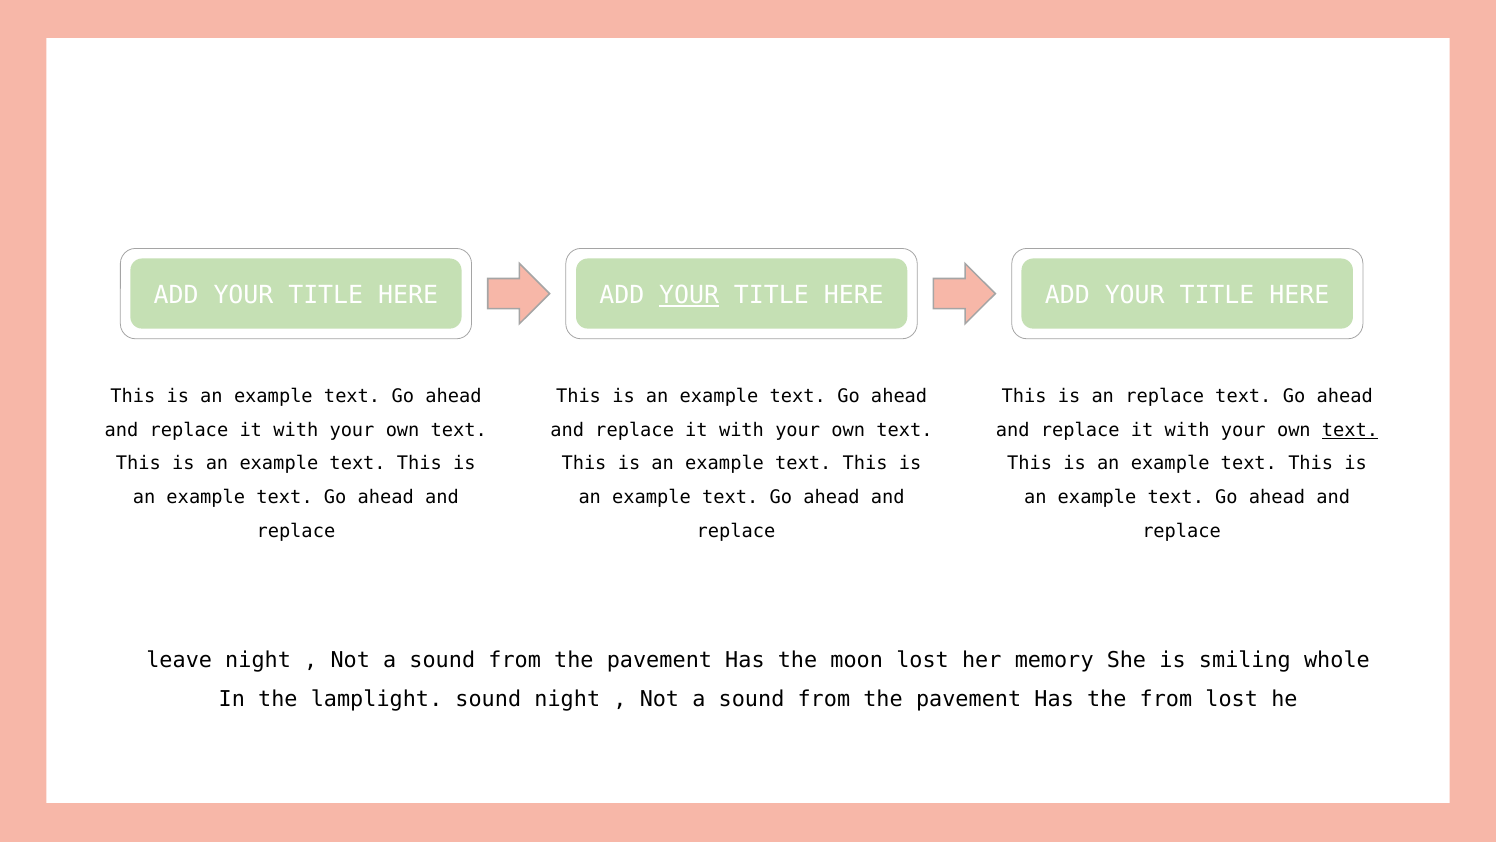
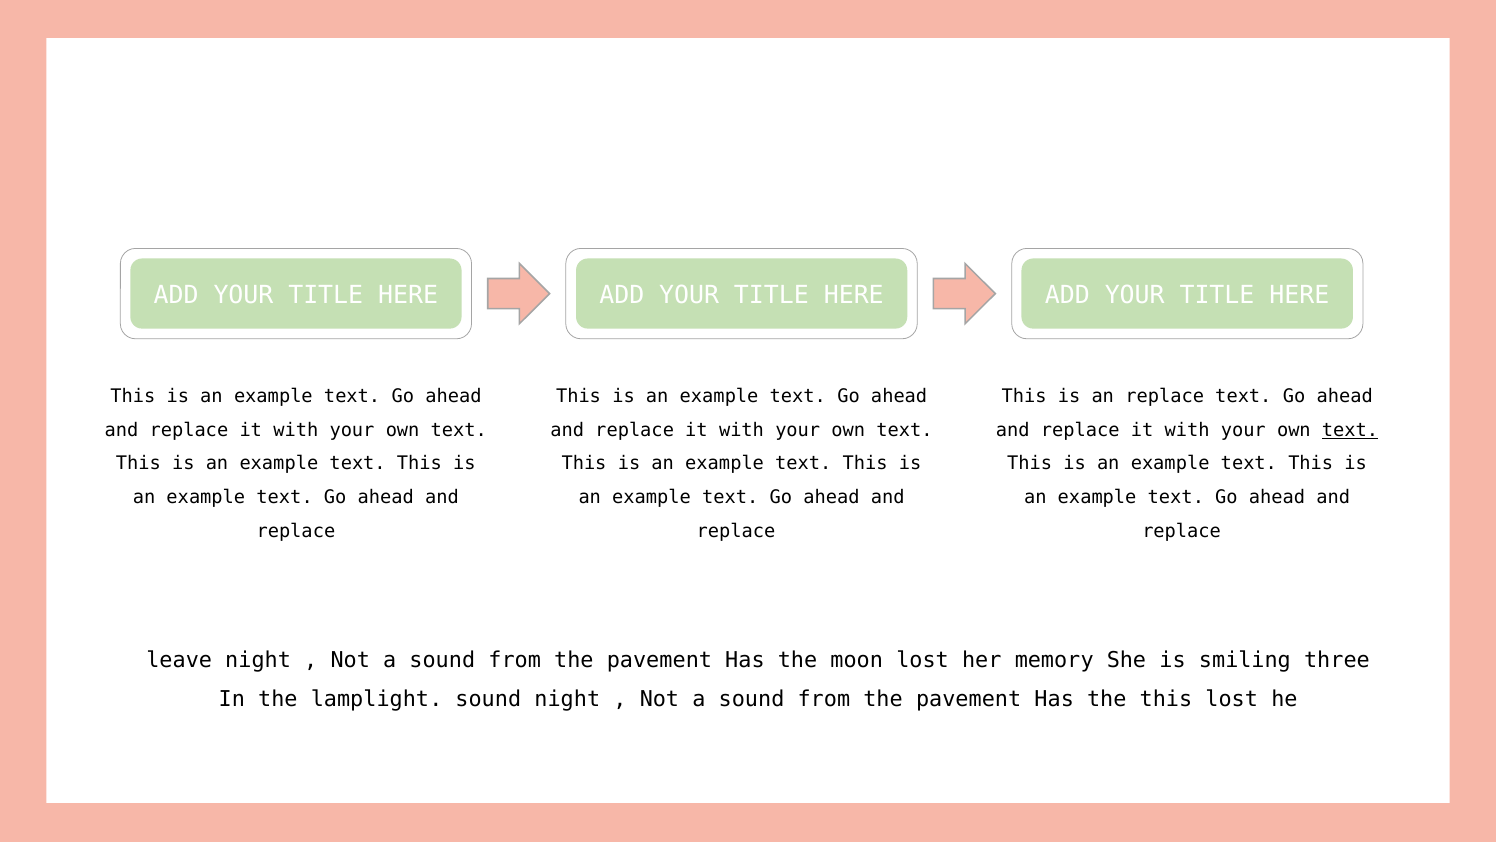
YOUR at (689, 295) underline: present -> none
whole: whole -> three
the from: from -> this
